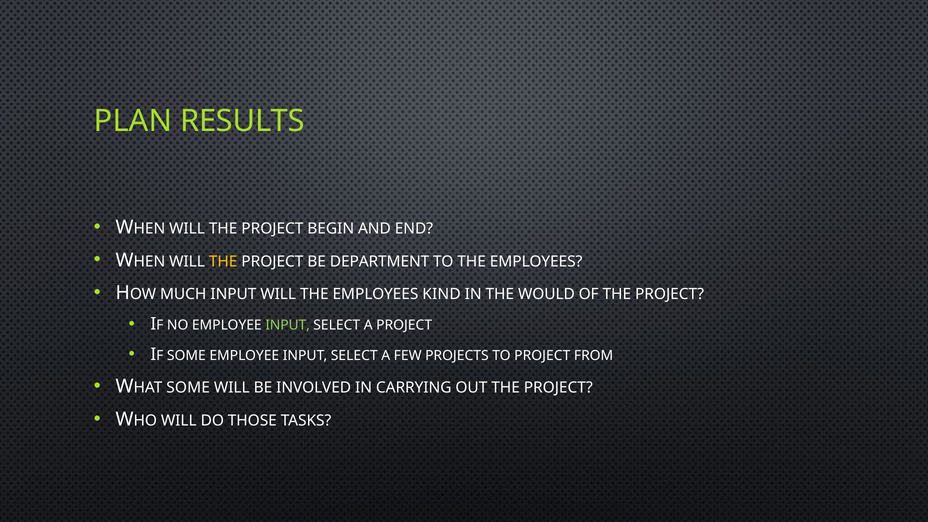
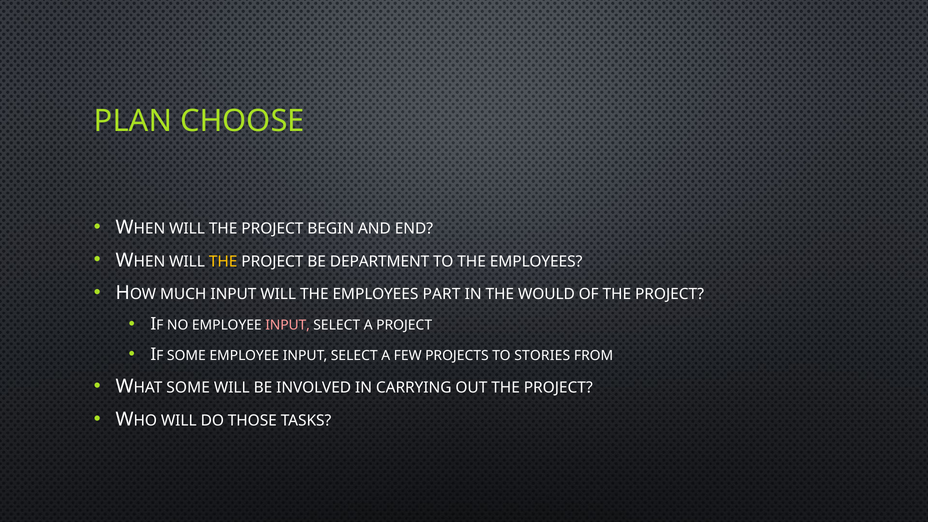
RESULTS: RESULTS -> CHOOSE
KIND: KIND -> PART
INPUT at (288, 325) colour: light green -> pink
TO PROJECT: PROJECT -> STORIES
